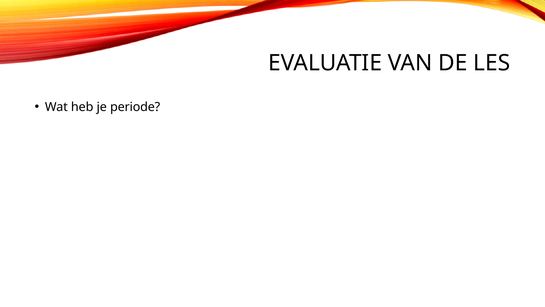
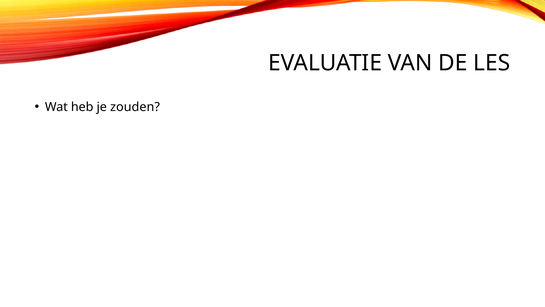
periode: periode -> zouden
